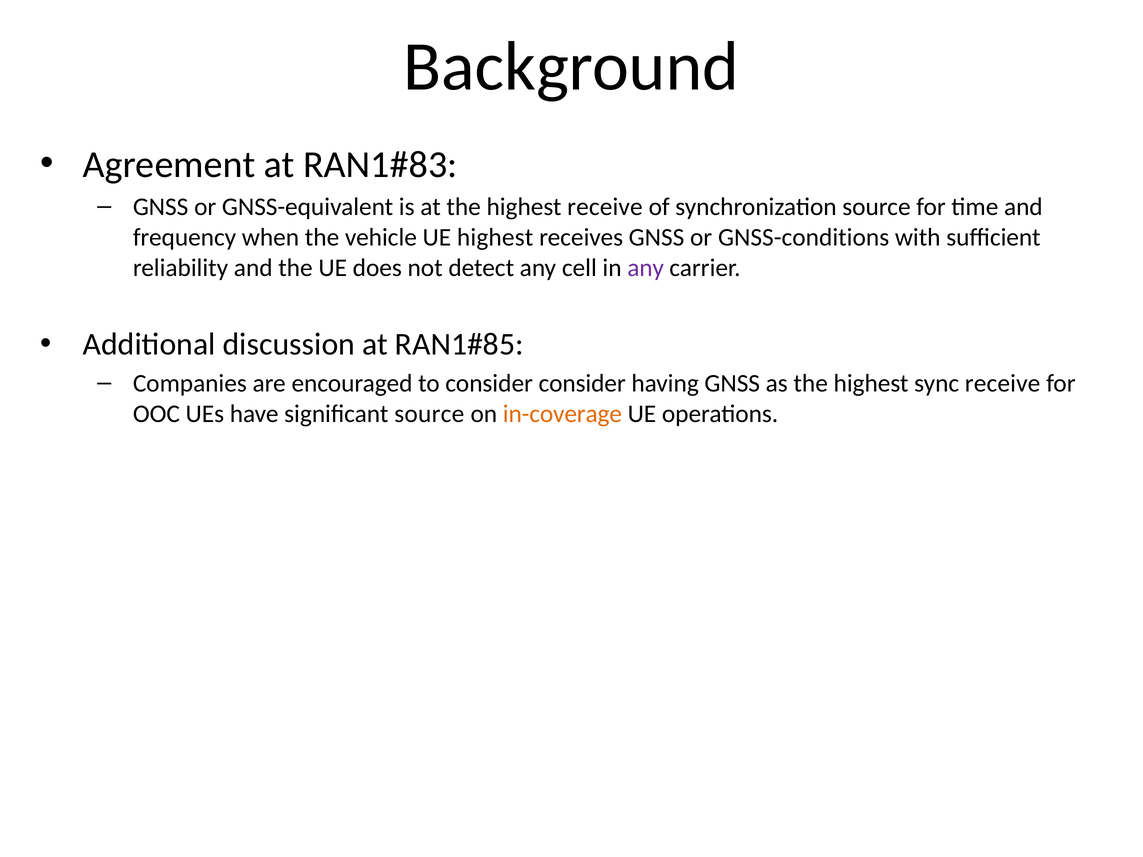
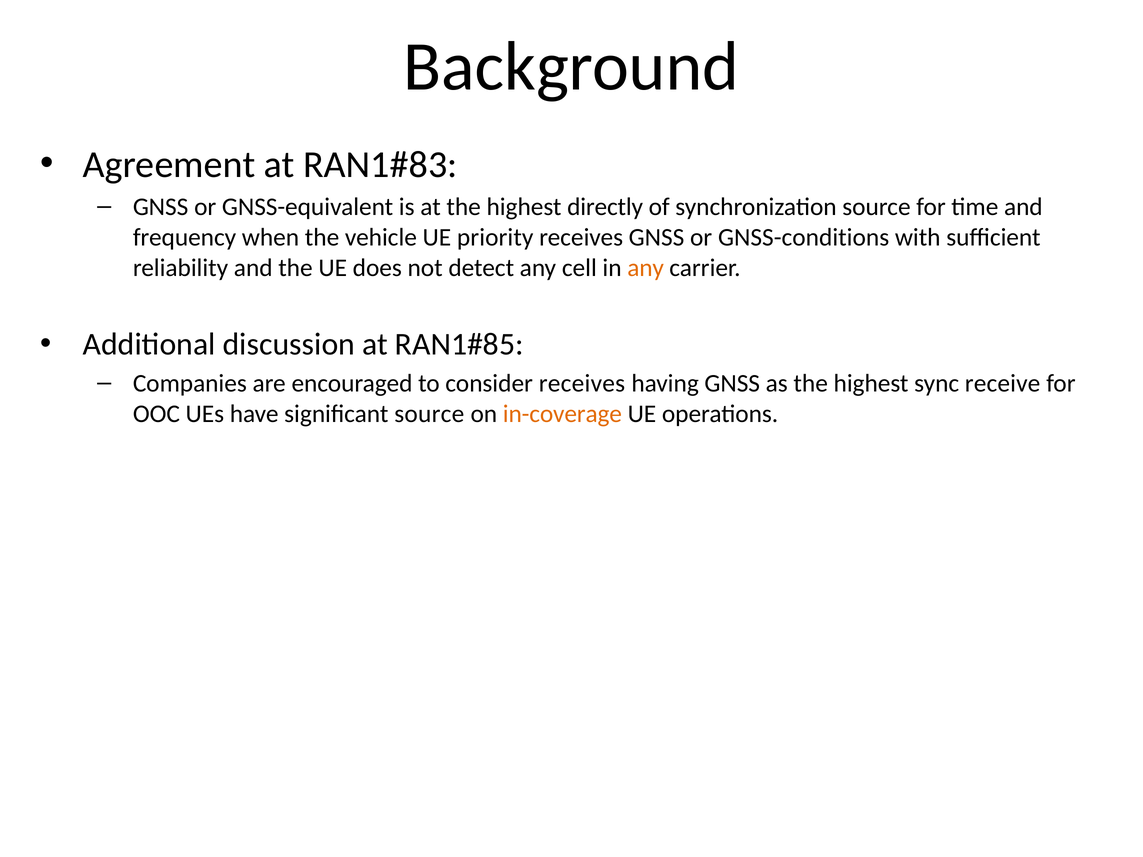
highest receive: receive -> directly
UE highest: highest -> priority
any at (646, 268) colour: purple -> orange
consider consider: consider -> receives
